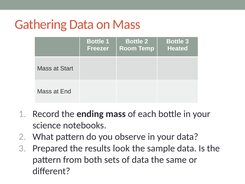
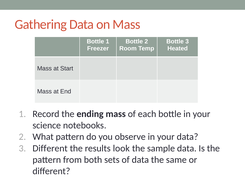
3 Prepared: Prepared -> Different
